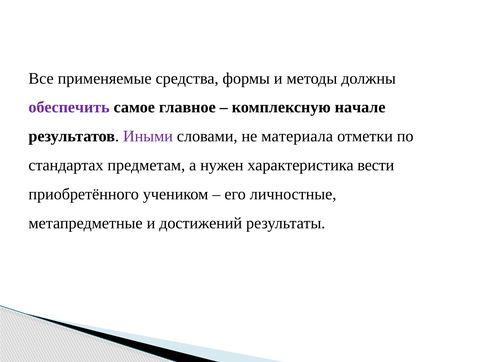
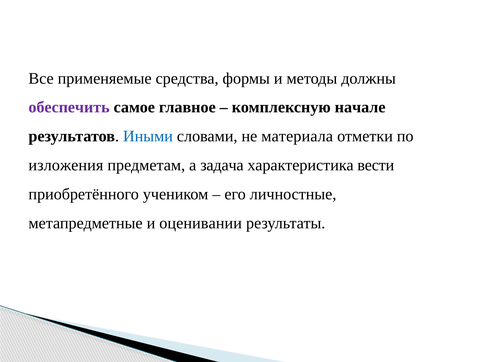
Иными colour: purple -> blue
стандартах: стандартах -> изложения
нужен: нужен -> задача
достижений: достижений -> оценивании
